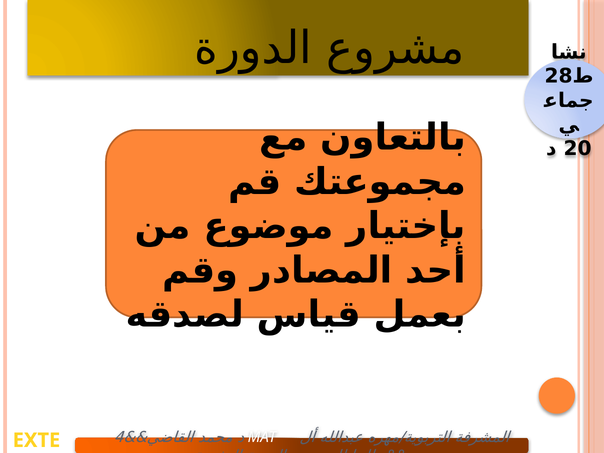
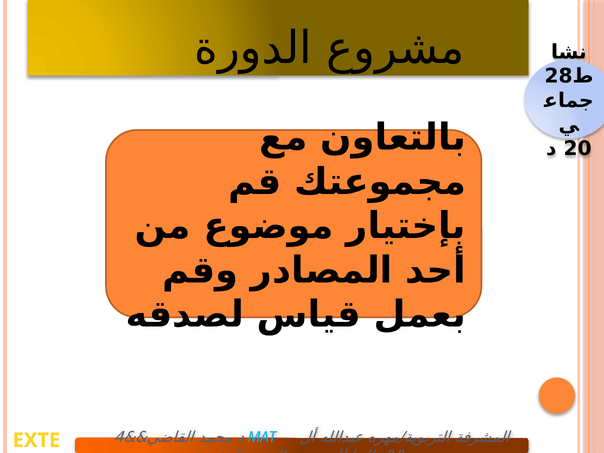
MAT colour: white -> light blue
